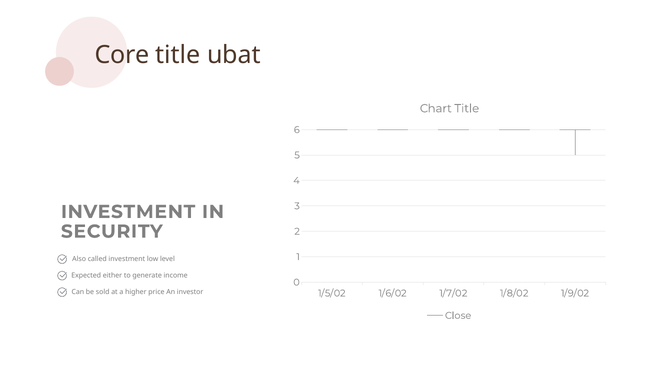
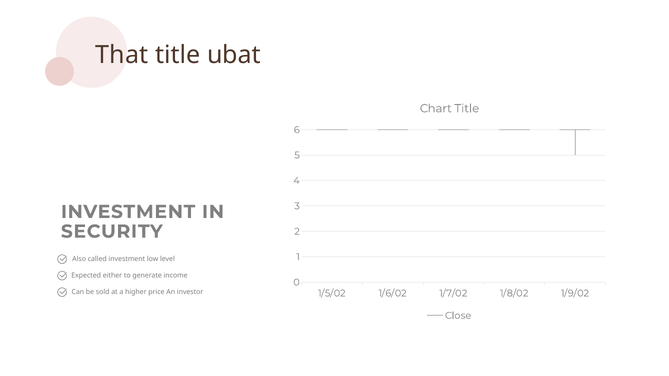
Core: Core -> That
